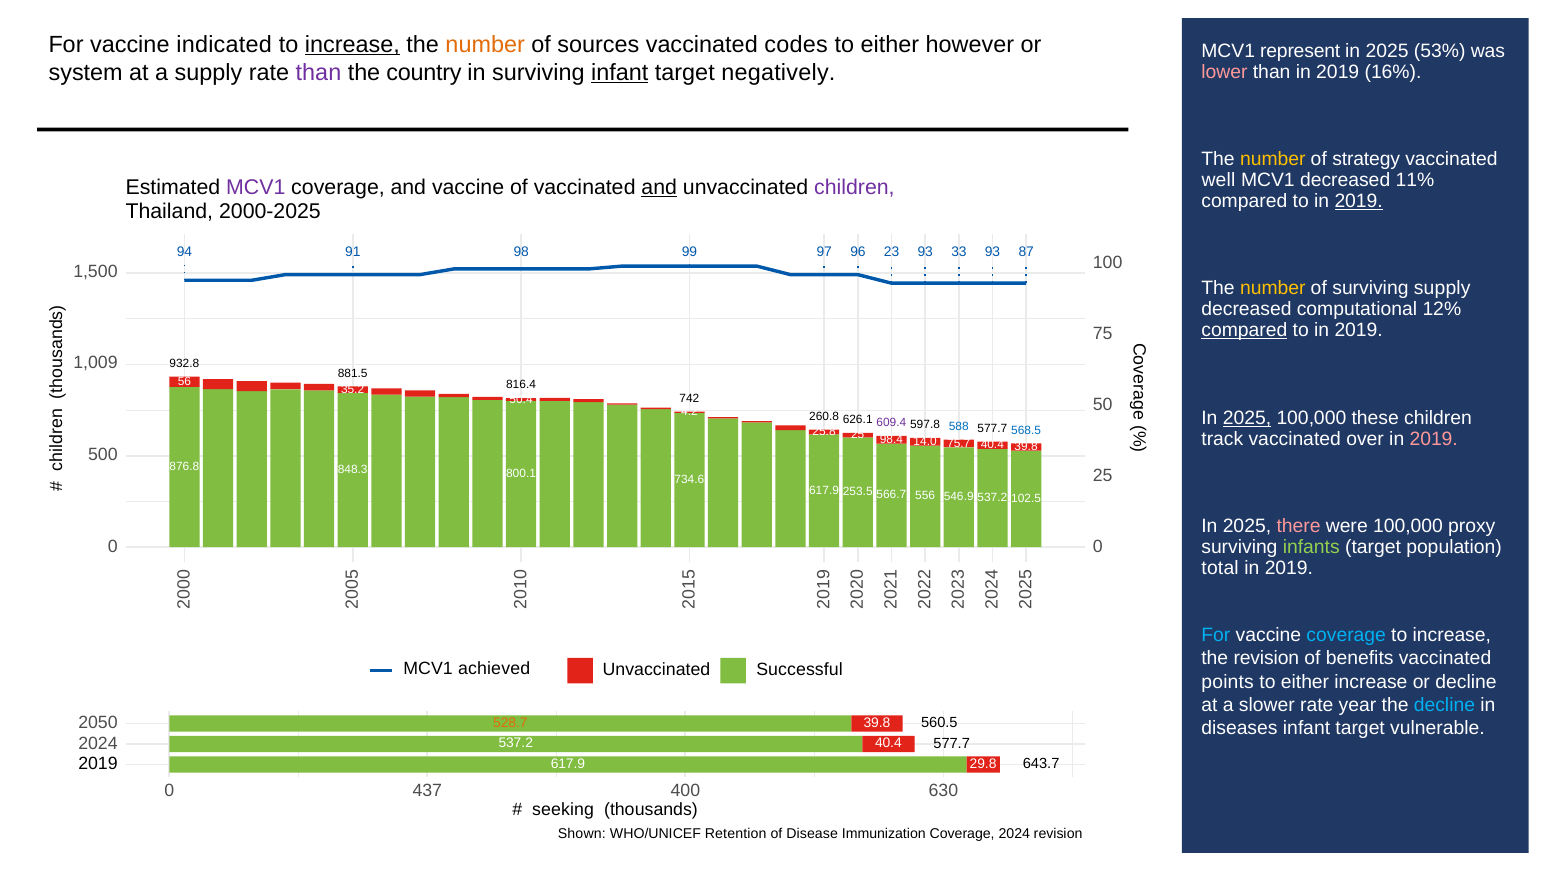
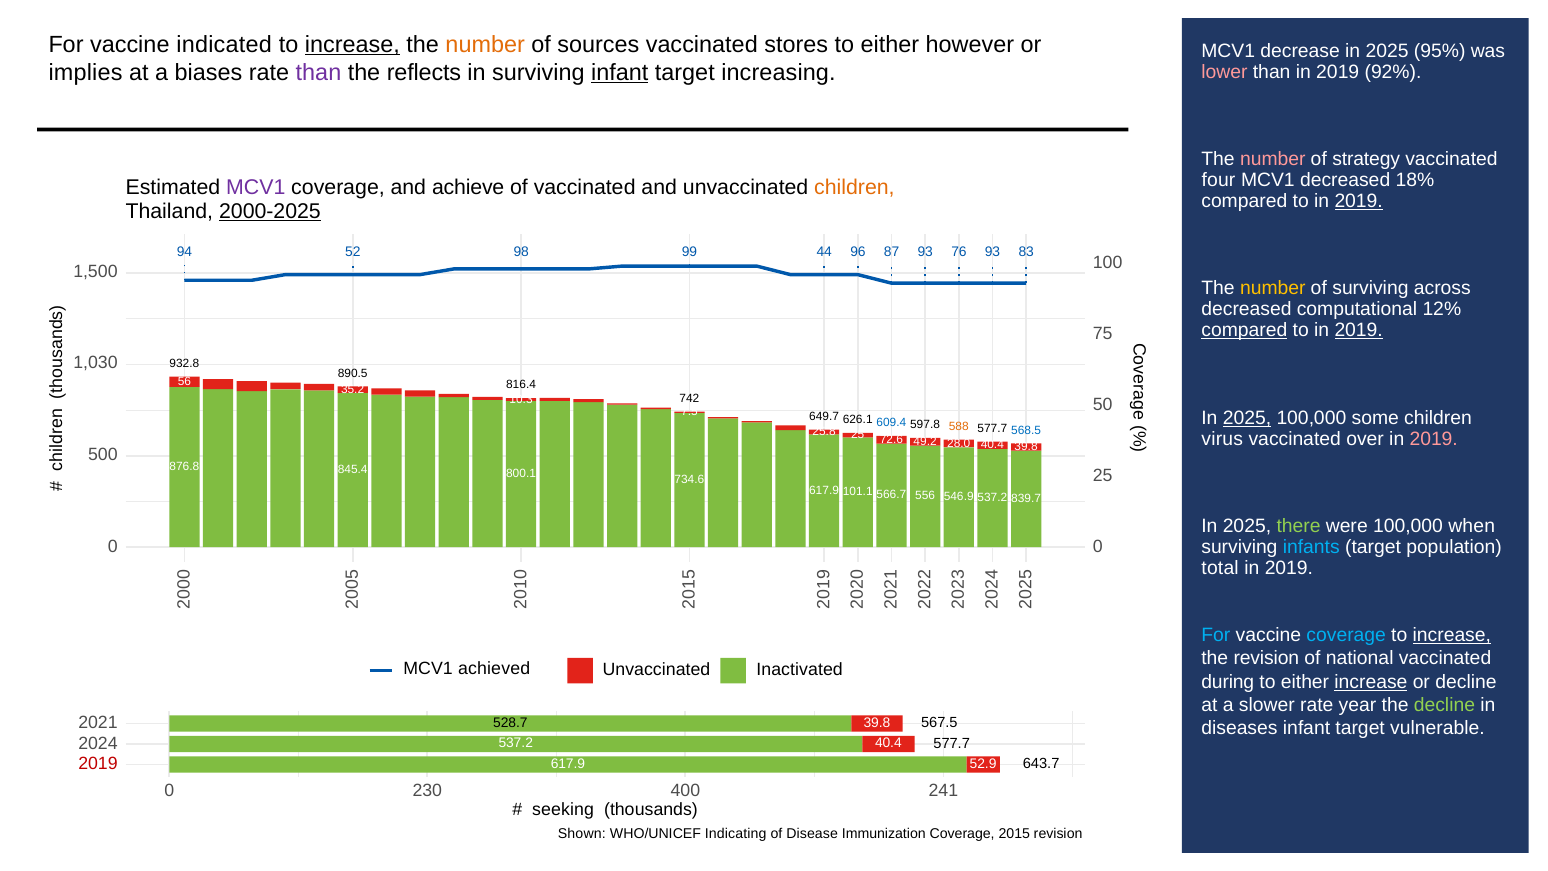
codes: codes -> stores
represent: represent -> decrease
53%: 53% -> 95%
system: system -> implies
a supply: supply -> biases
country: country -> reflects
negatively: negatively -> increasing
16%: 16% -> 92%
number at (1273, 159) colour: yellow -> pink
well: well -> four
11%: 11% -> 18%
and vaccine: vaccine -> achieve
and at (659, 187) underline: present -> none
children at (854, 187) colour: purple -> orange
2000-2025 underline: none -> present
91: 91 -> 52
97: 97 -> 44
23: 23 -> 87
33: 33 -> 76
87: 87 -> 83
surviving supply: supply -> across
2019 at (1359, 330) underline: none -> present
1,009: 1,009 -> 1,030
881.5: 881.5 -> 890.5
50.4: 50.4 -> 10.3
4.2: 4.2 -> 7.5
these: these -> some
260.8: 260.8 -> 649.7
609.4 colour: purple -> blue
588 colour: blue -> orange
track: track -> virus
98.4: 98.4 -> 72.6
14.0: 14.0 -> 49.2
75.7: 75.7 -> 28.0
848.3: 848.3 -> 845.4
253.5: 253.5 -> 101.1
102.5: 102.5 -> 839.7
there colour: pink -> light green
proxy: proxy -> when
infants colour: light green -> light blue
increase at (1452, 635) underline: none -> present
benefits: benefits -> national
Successful: Successful -> Inactivated
points: points -> during
increase at (1371, 682) underline: none -> present
decline at (1444, 705) colour: light blue -> light green
2050: 2050 -> 2021
560.5: 560.5 -> 567.5
528.7 colour: orange -> black
2019 at (98, 764) colour: black -> red
29.8: 29.8 -> 52.9
437: 437 -> 230
630: 630 -> 241
Retention: Retention -> Indicating
Coverage 2024: 2024 -> 2015
